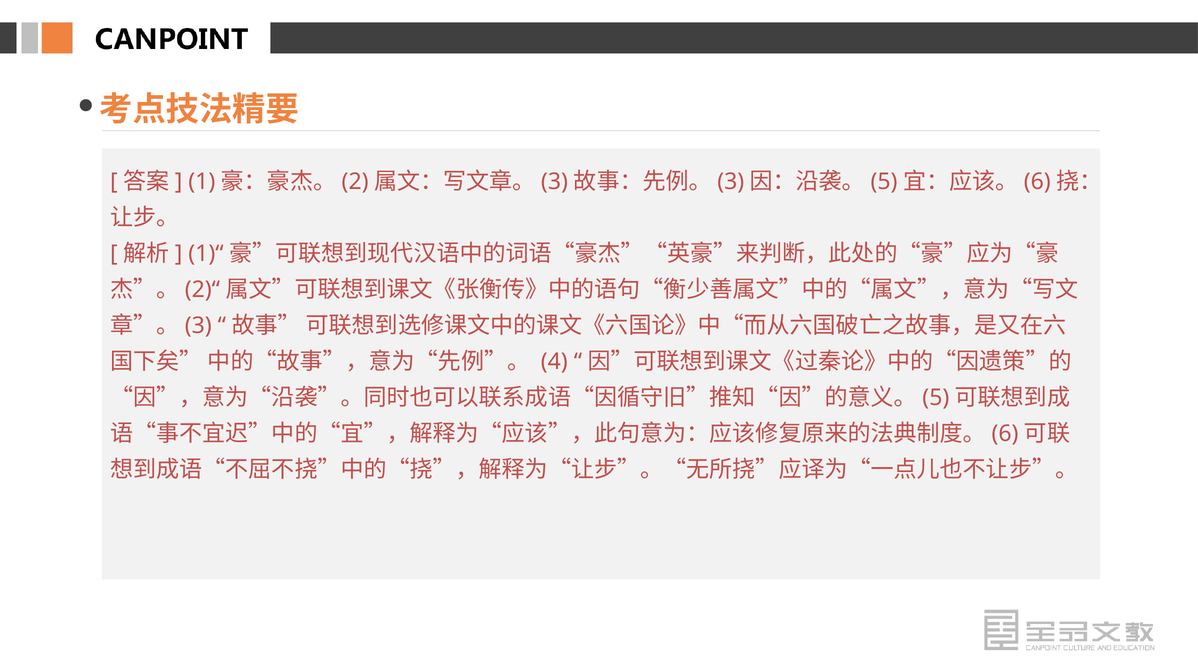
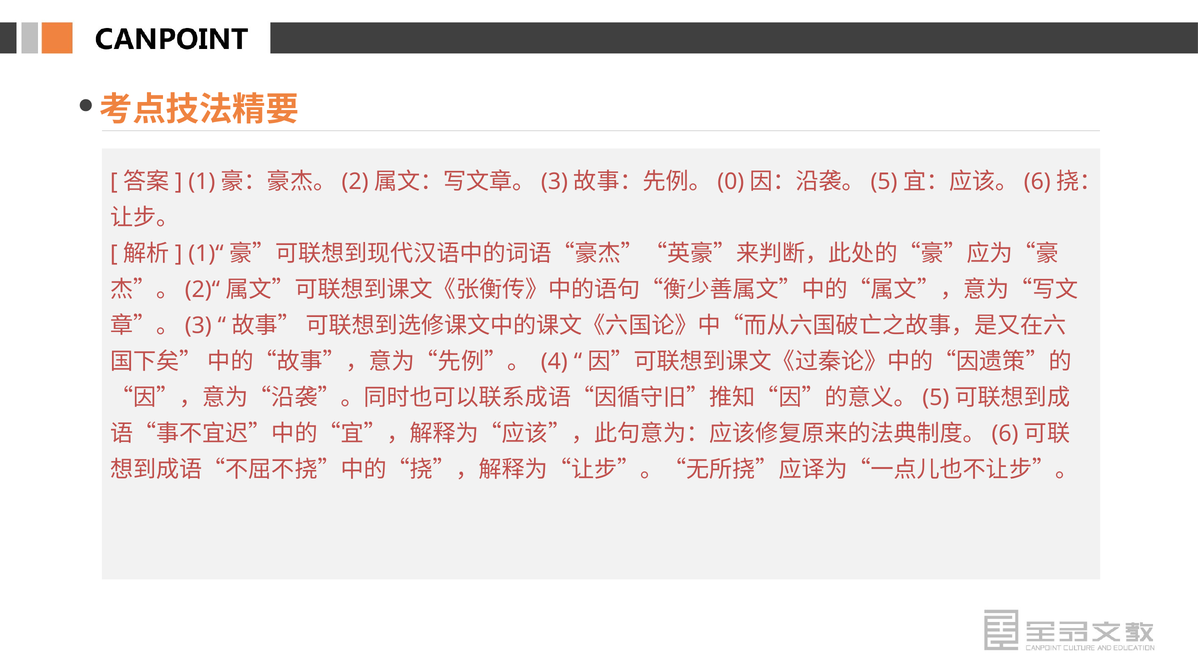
3 at (731, 182): 3 -> 0
